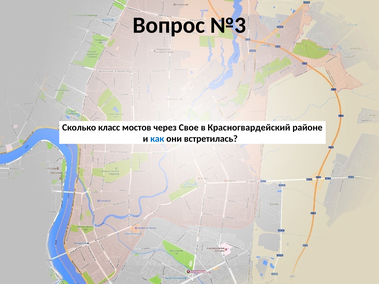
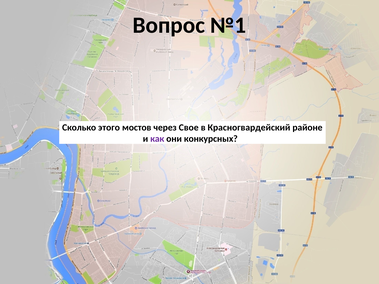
№3: №3 -> №1
класс: класс -> этого
как colour: blue -> purple
встретилась: встретилась -> конкурсных
